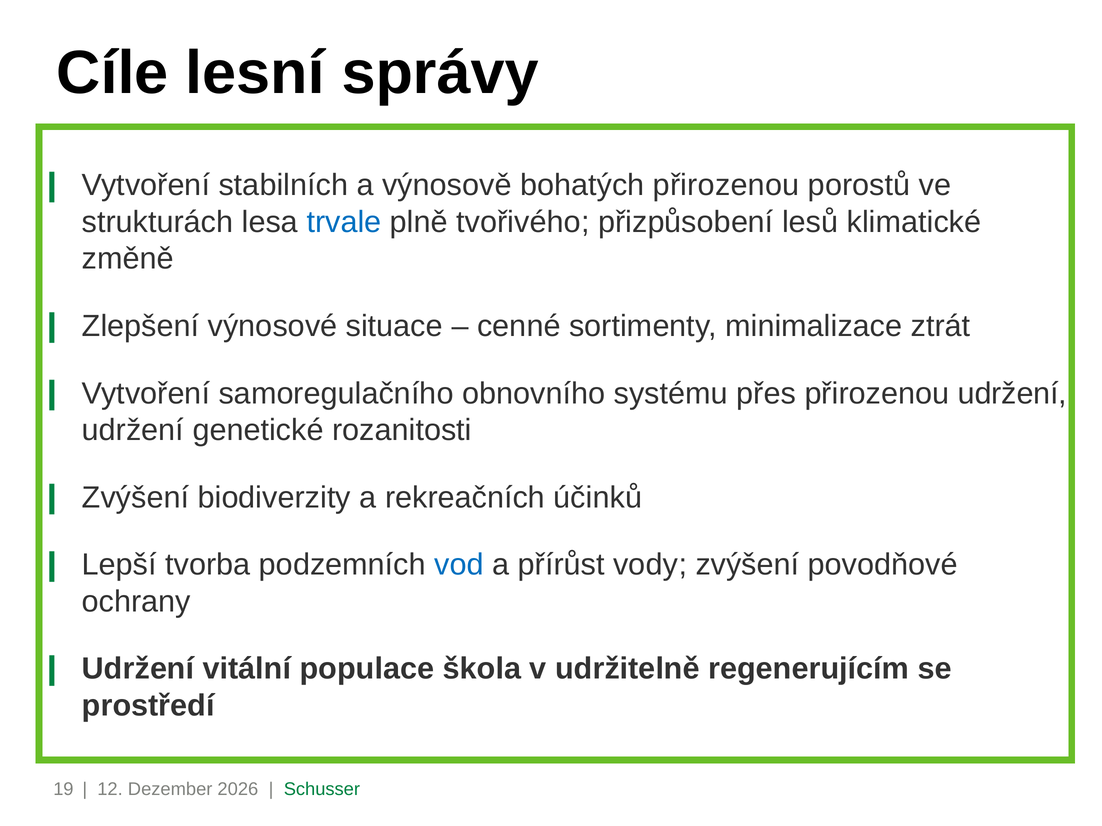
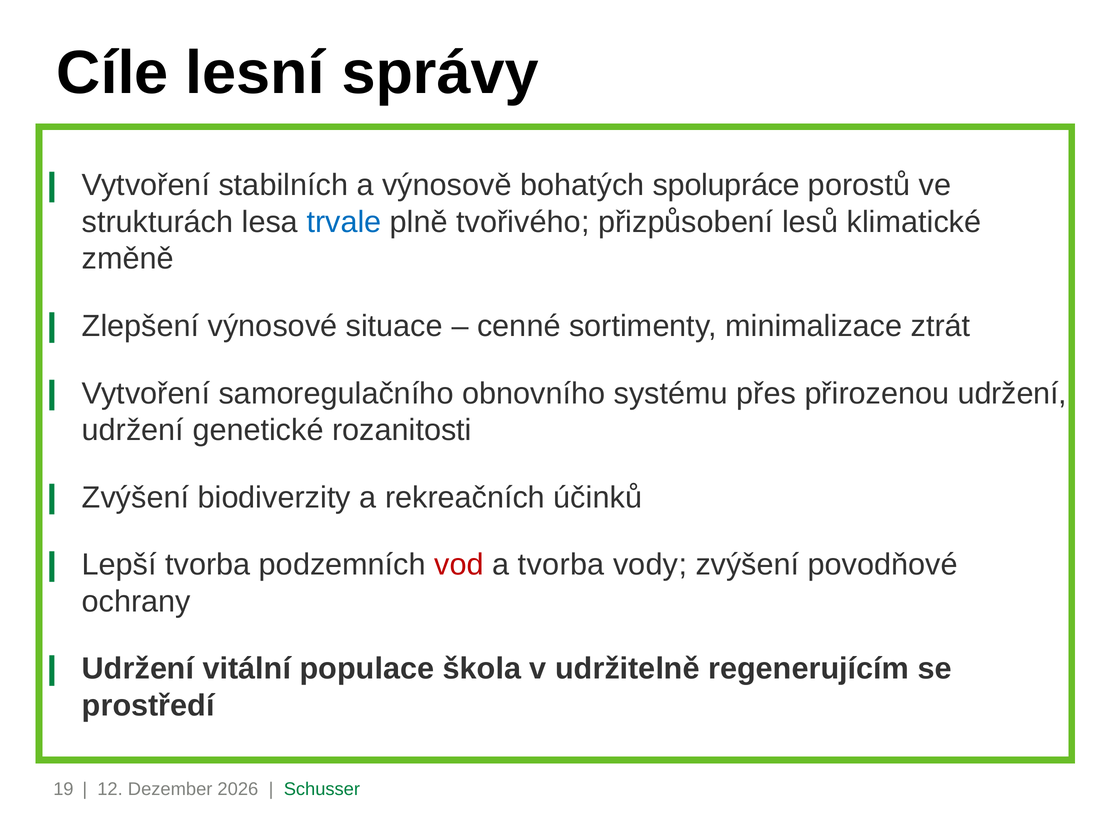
bohatých přirozenou: přirozenou -> spolupráce
vod colour: blue -> red
a přírůst: přírůst -> tvorba
